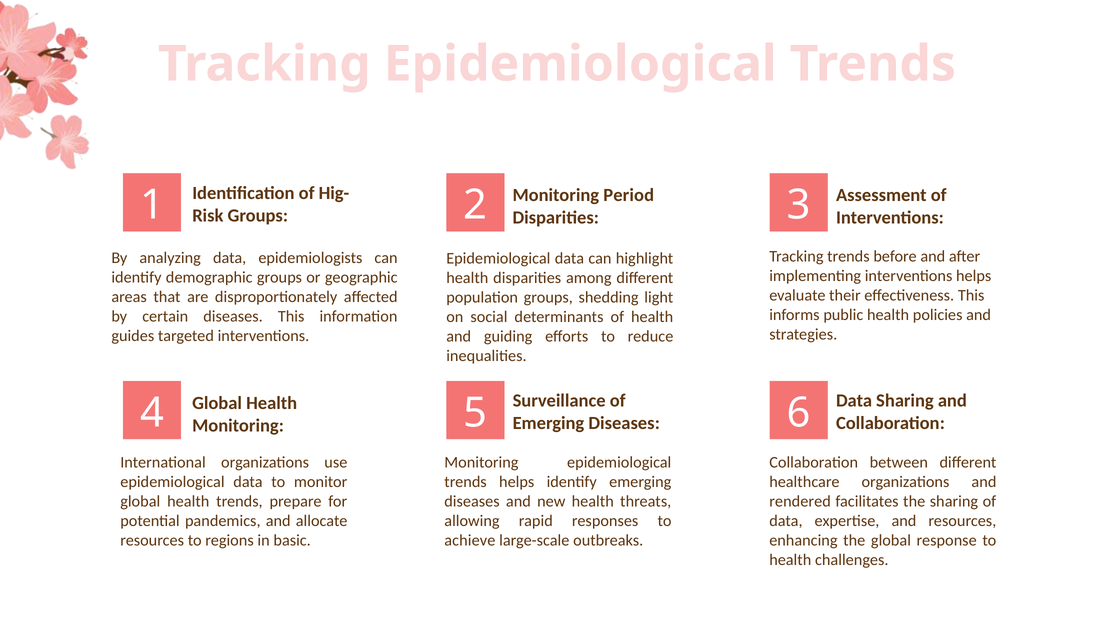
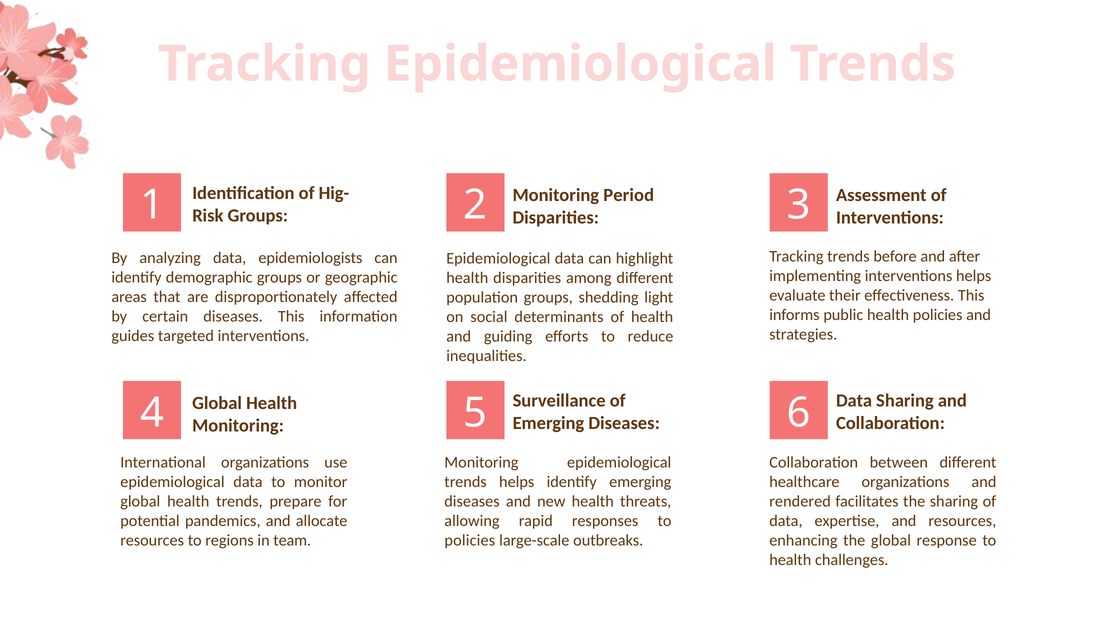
basic: basic -> team
achieve at (470, 541): achieve -> policies
